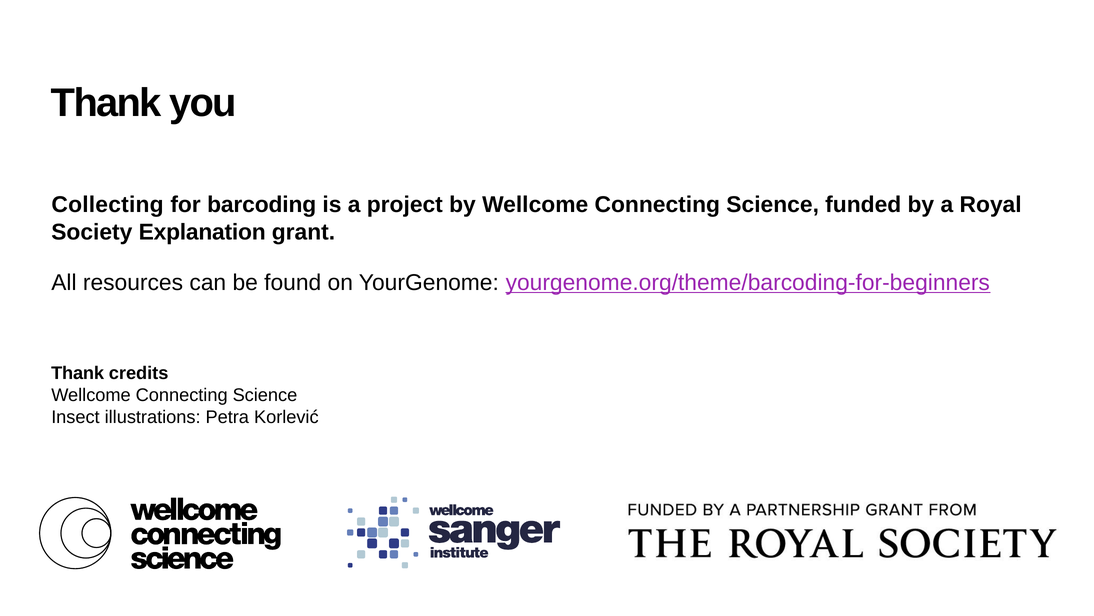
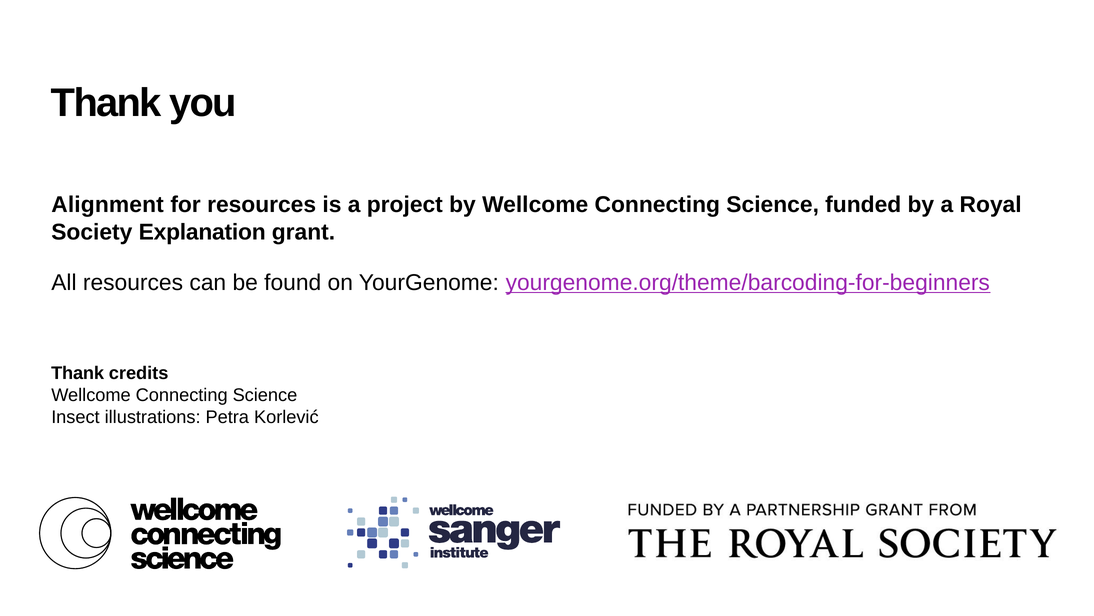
Collecting: Collecting -> Alignment
for barcoding: barcoding -> resources
